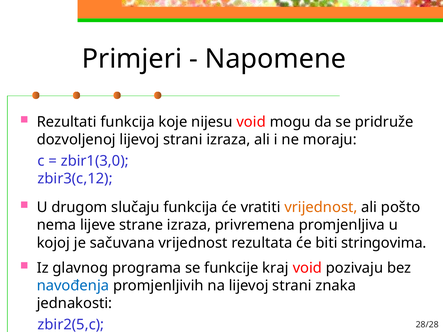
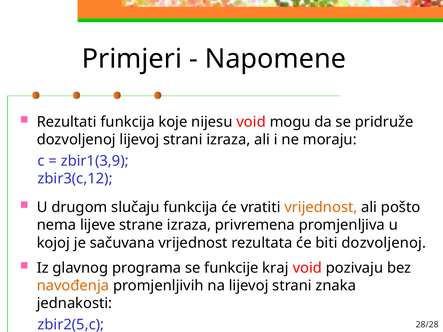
zbir1(3,0: zbir1(3,0 -> zbir1(3,9
biti stringovima: stringovima -> dozvoljenoj
navođenja colour: blue -> orange
